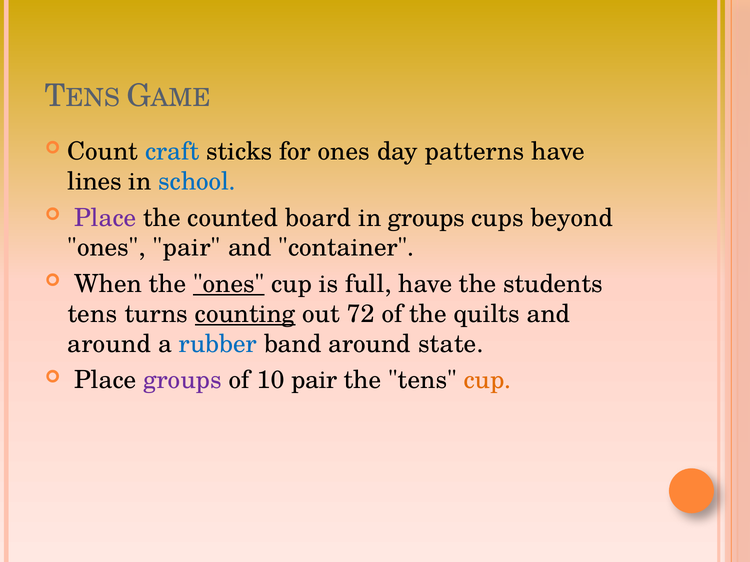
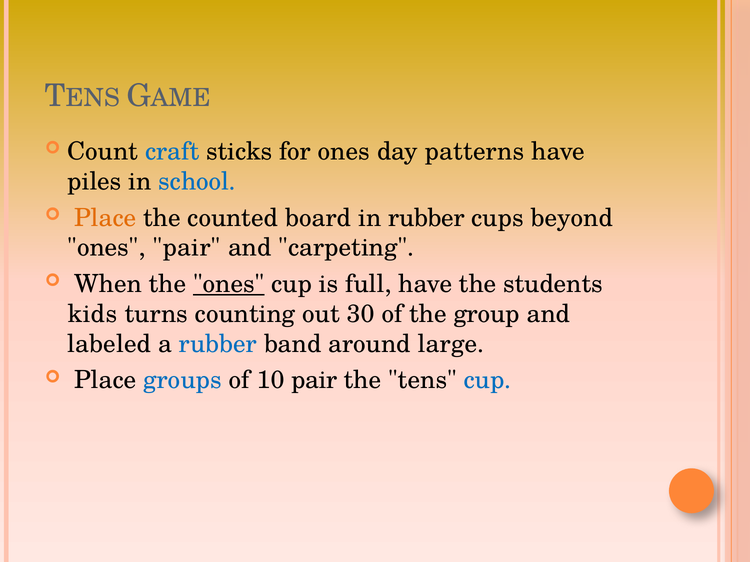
lines: lines -> piles
Place at (105, 218) colour: purple -> orange
in groups: groups -> rubber
container: container -> carpeting
tens at (92, 314): tens -> kids
counting underline: present -> none
72: 72 -> 30
quilts: quilts -> group
around at (109, 344): around -> labeled
state: state -> large
groups at (183, 380) colour: purple -> blue
cup at (488, 380) colour: orange -> blue
